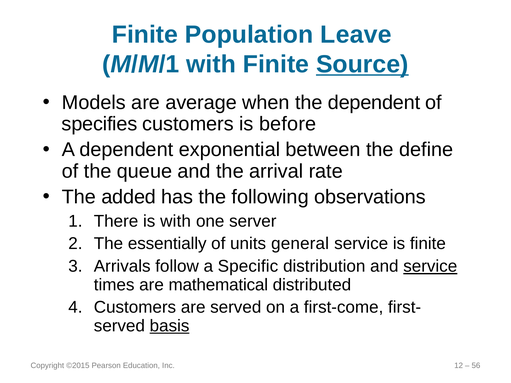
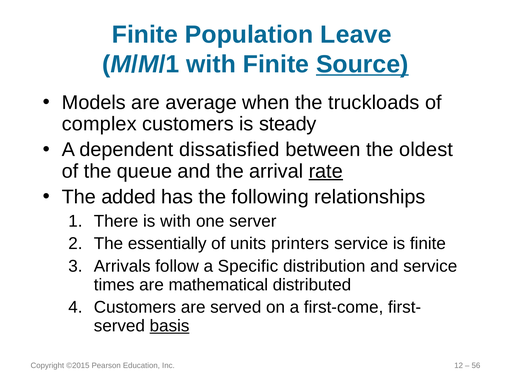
the dependent: dependent -> truckloads
specifies: specifies -> complex
before: before -> steady
exponential: exponential -> dissatisfied
define: define -> oldest
rate underline: none -> present
observations: observations -> relationships
general: general -> printers
service at (430, 267) underline: present -> none
